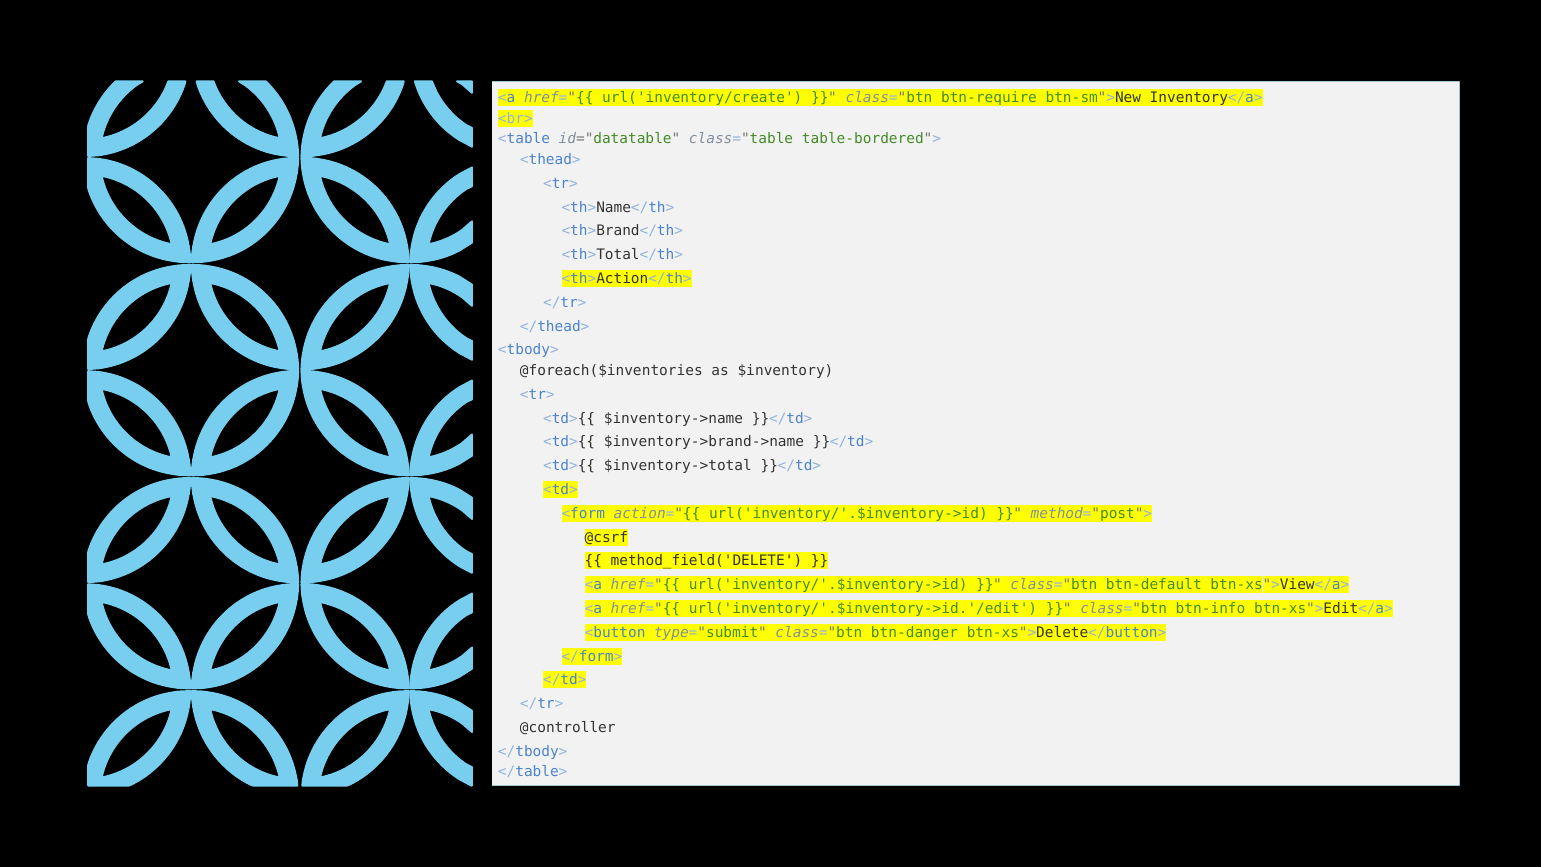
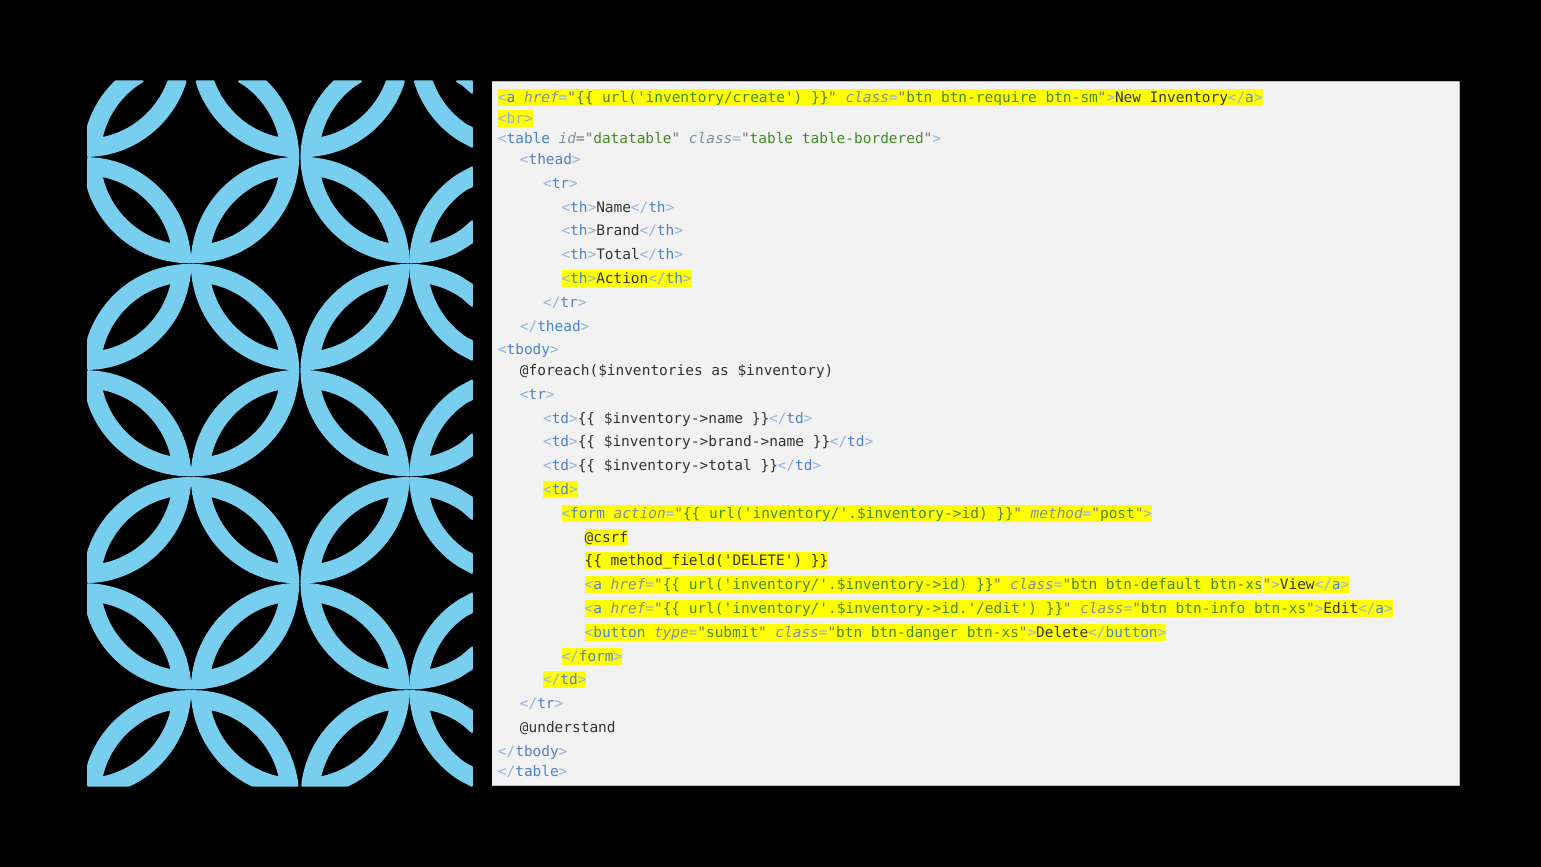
@controller: @controller -> @understand
